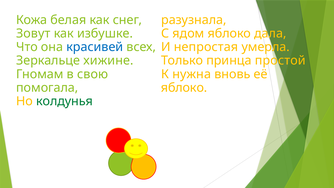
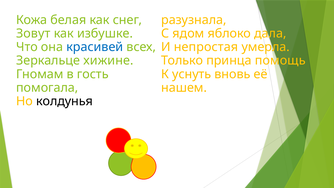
простой: простой -> помощь
свою: свою -> гость
нужна: нужна -> уснуть
яблоко at (184, 88): яблоко -> нашем
колдунья colour: green -> black
